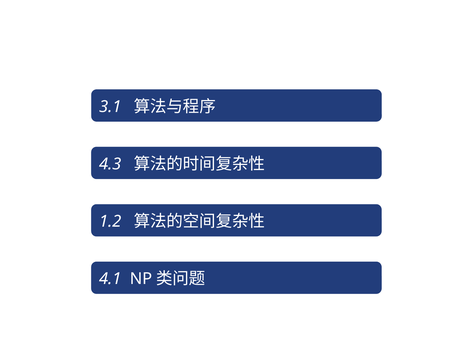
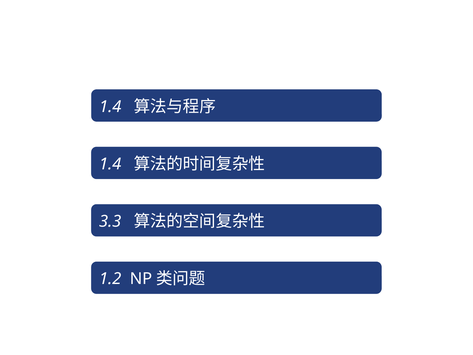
3.1 at (110, 107): 3.1 -> 1.4
4.3 at (110, 164): 4.3 -> 1.4
1.2: 1.2 -> 3.3
4.1: 4.1 -> 1.2
